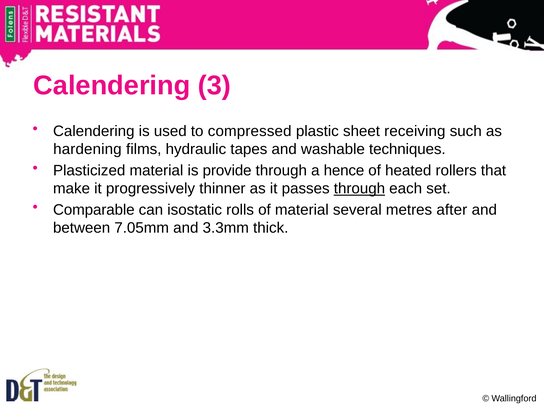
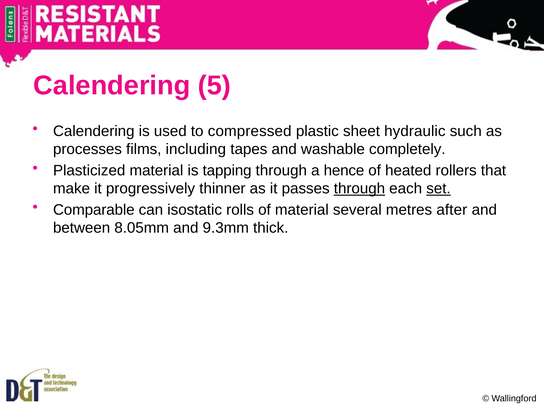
3: 3 -> 5
receiving: receiving -> hydraulic
hardening: hardening -> processes
hydraulic: hydraulic -> including
techniques: techniques -> completely
provide: provide -> tapping
set underline: none -> present
7.05mm: 7.05mm -> 8.05mm
3.3mm: 3.3mm -> 9.3mm
